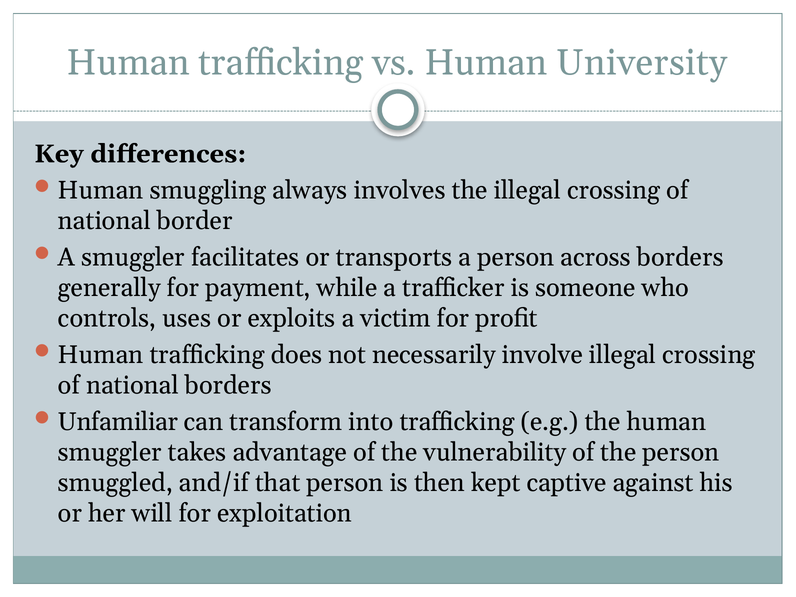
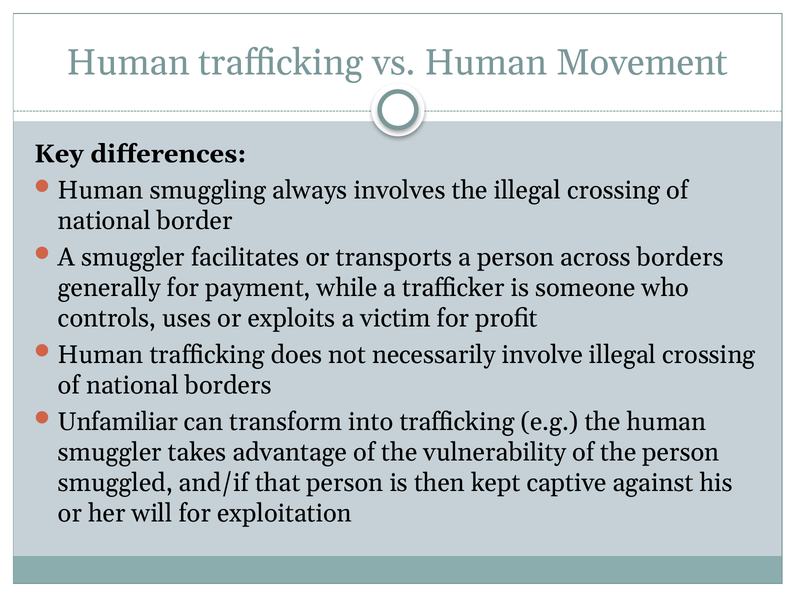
University: University -> Movement
